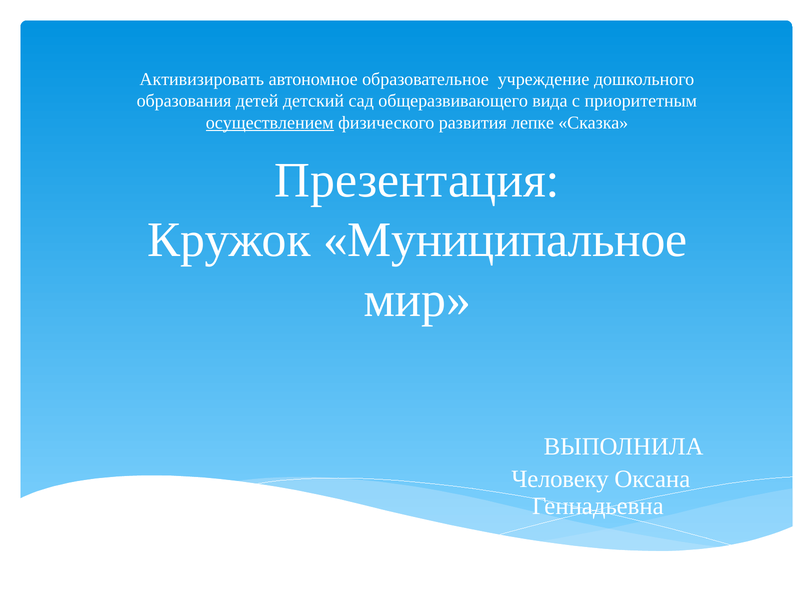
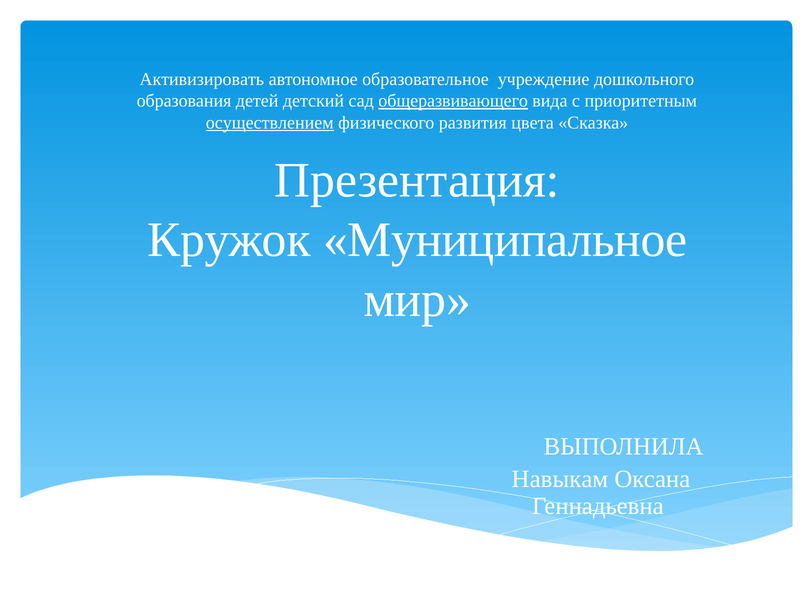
общеразвивающего underline: none -> present
лепке: лепке -> цвета
Человеку: Человеку -> Навыкам
